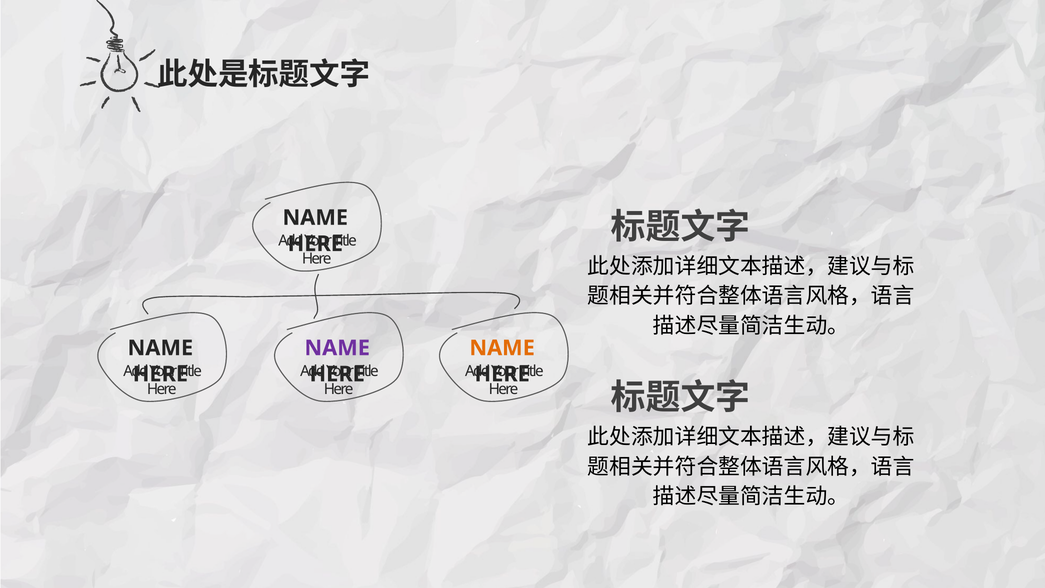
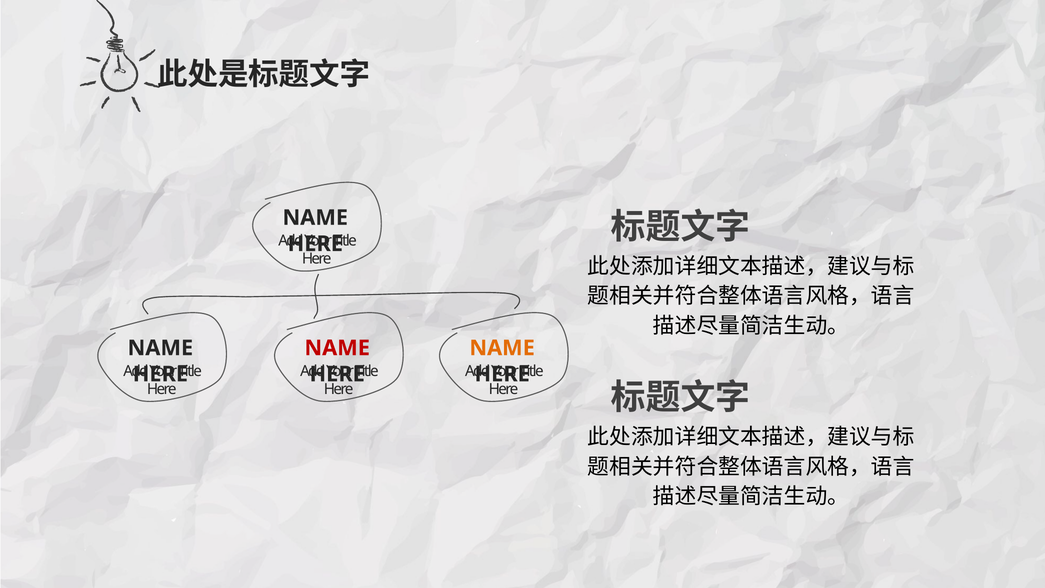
NAME at (337, 348) colour: purple -> red
